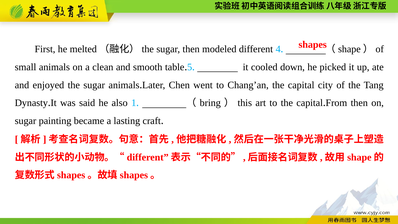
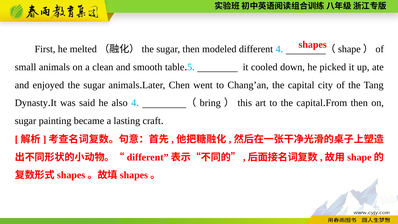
also 1: 1 -> 4
